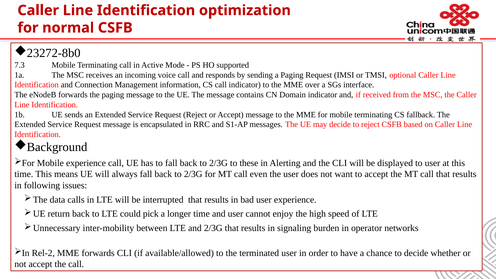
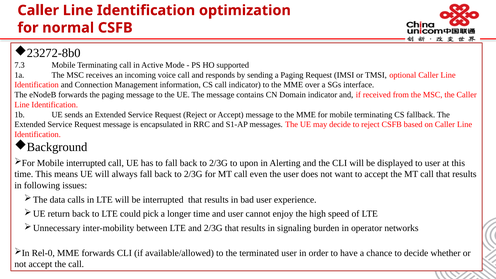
Mobile experience: experience -> interrupted
these: these -> upon
Rel-2: Rel-2 -> Rel-0
